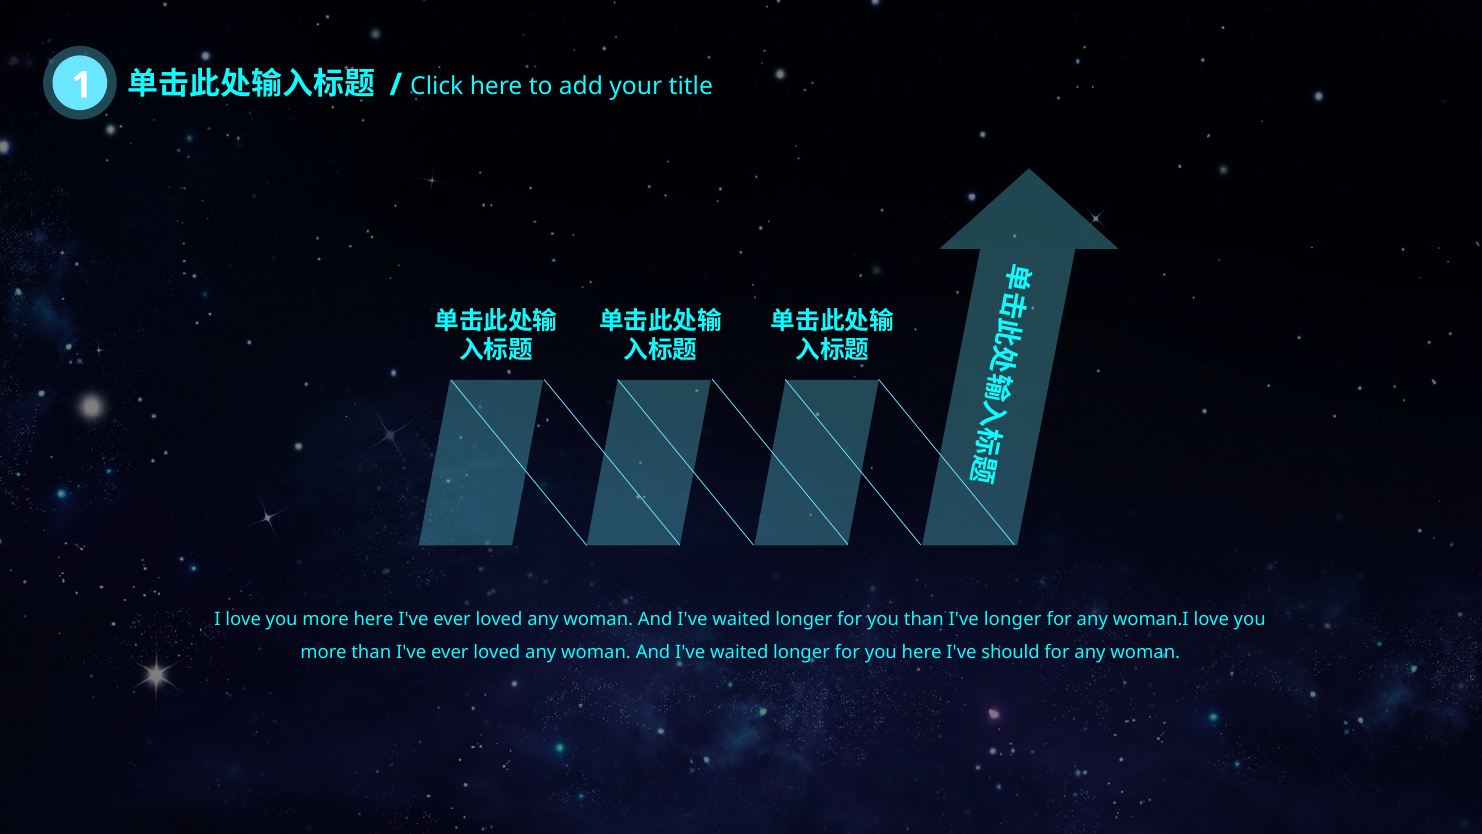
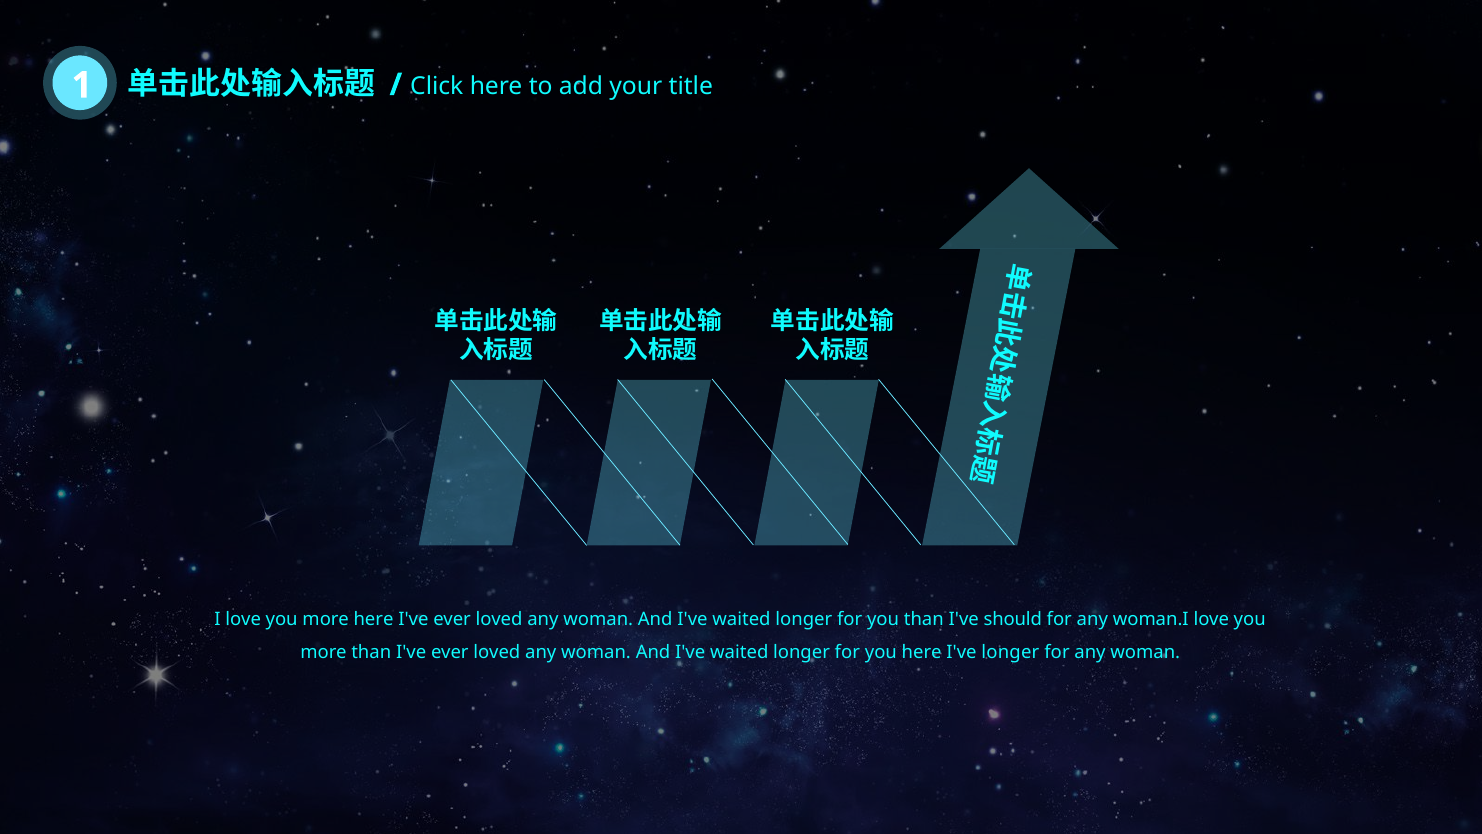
I've longer: longer -> should
I've should: should -> longer
